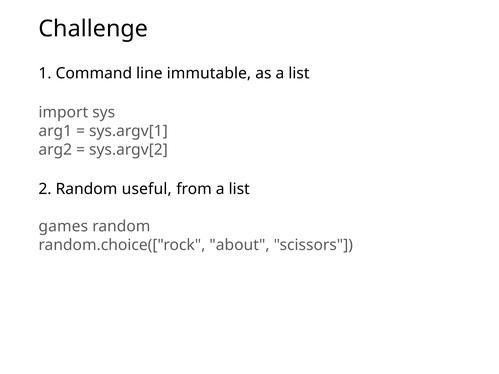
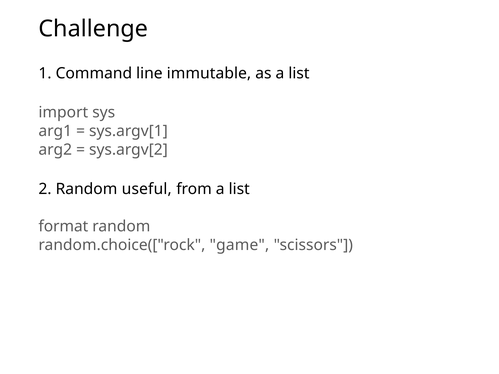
games: games -> format
about: about -> game
